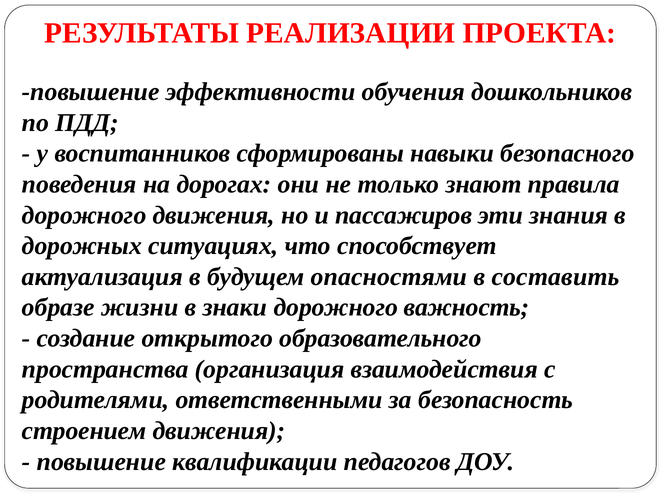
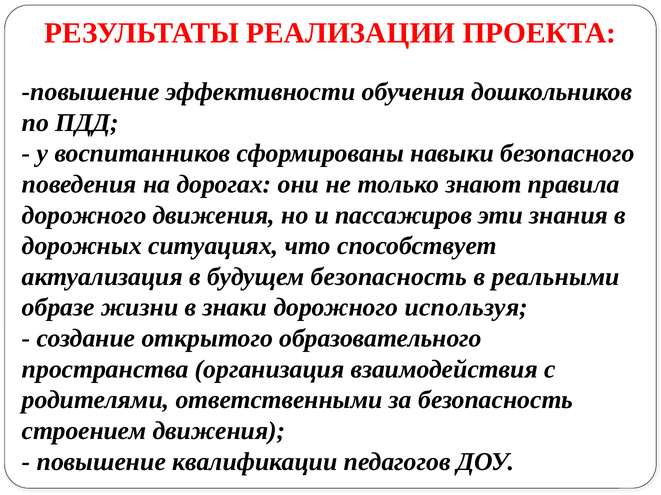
будущем опасностями: опасностями -> безопасность
составить: составить -> реальными
важность: важность -> используя
